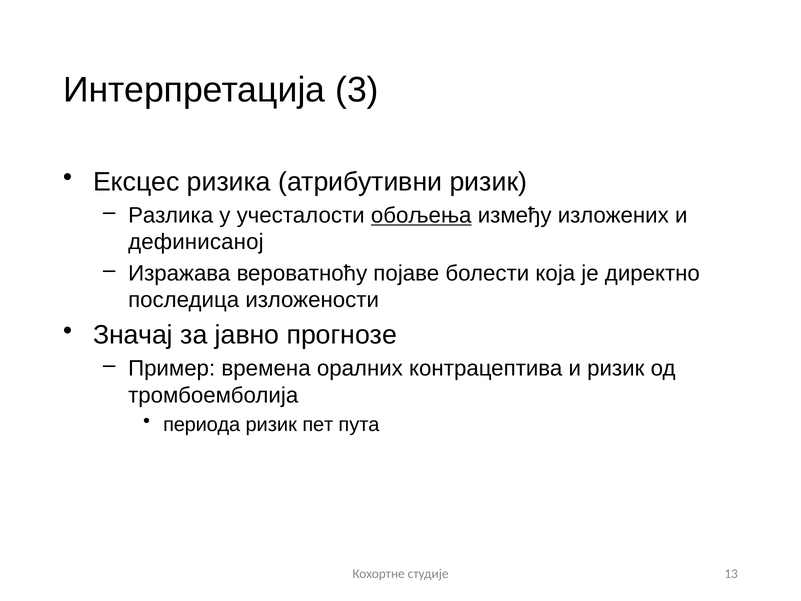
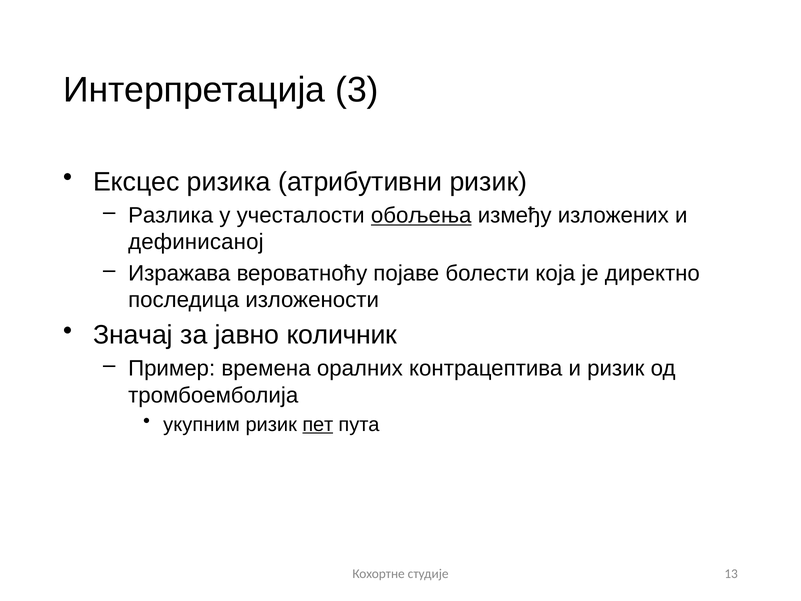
прогнозе: прогнозе -> количник
периода: периода -> укупним
пет underline: none -> present
